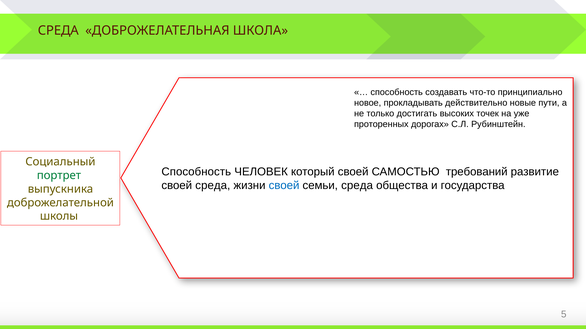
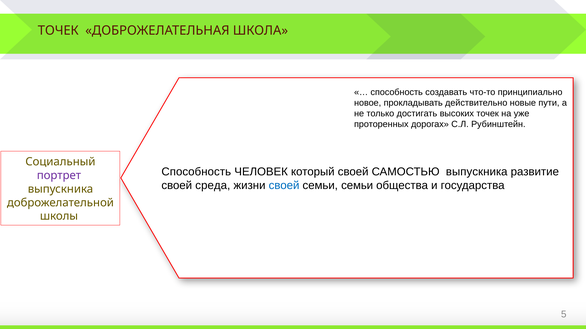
СРЕДА at (58, 31): СРЕДА -> ТОЧЕК
САМОСТЬЮ требований: требований -> выпускника
портрет colour: green -> purple
семьи среда: среда -> семьи
